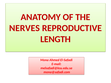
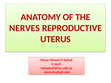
LENGTH: LENGTH -> UTERUS
